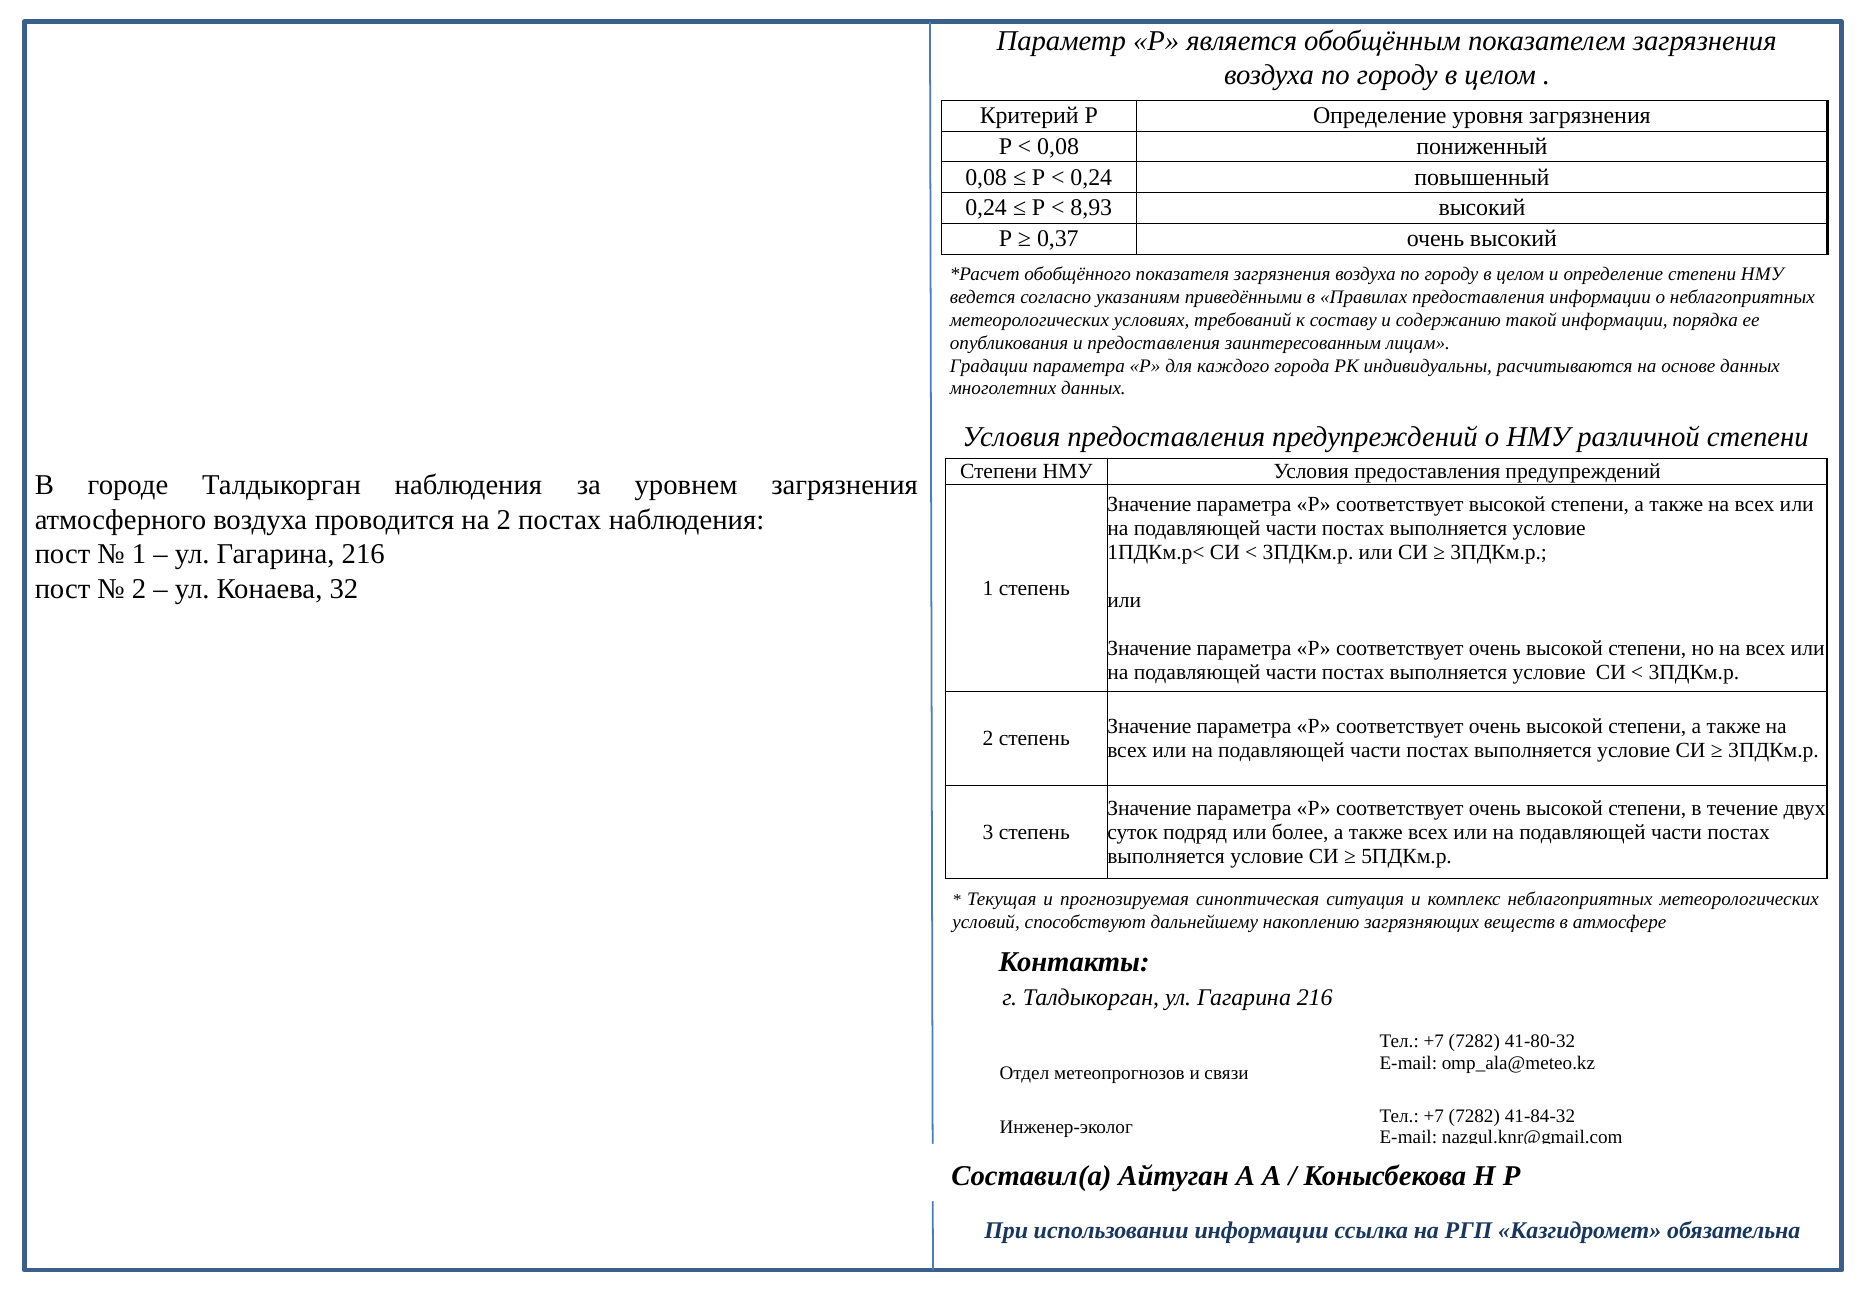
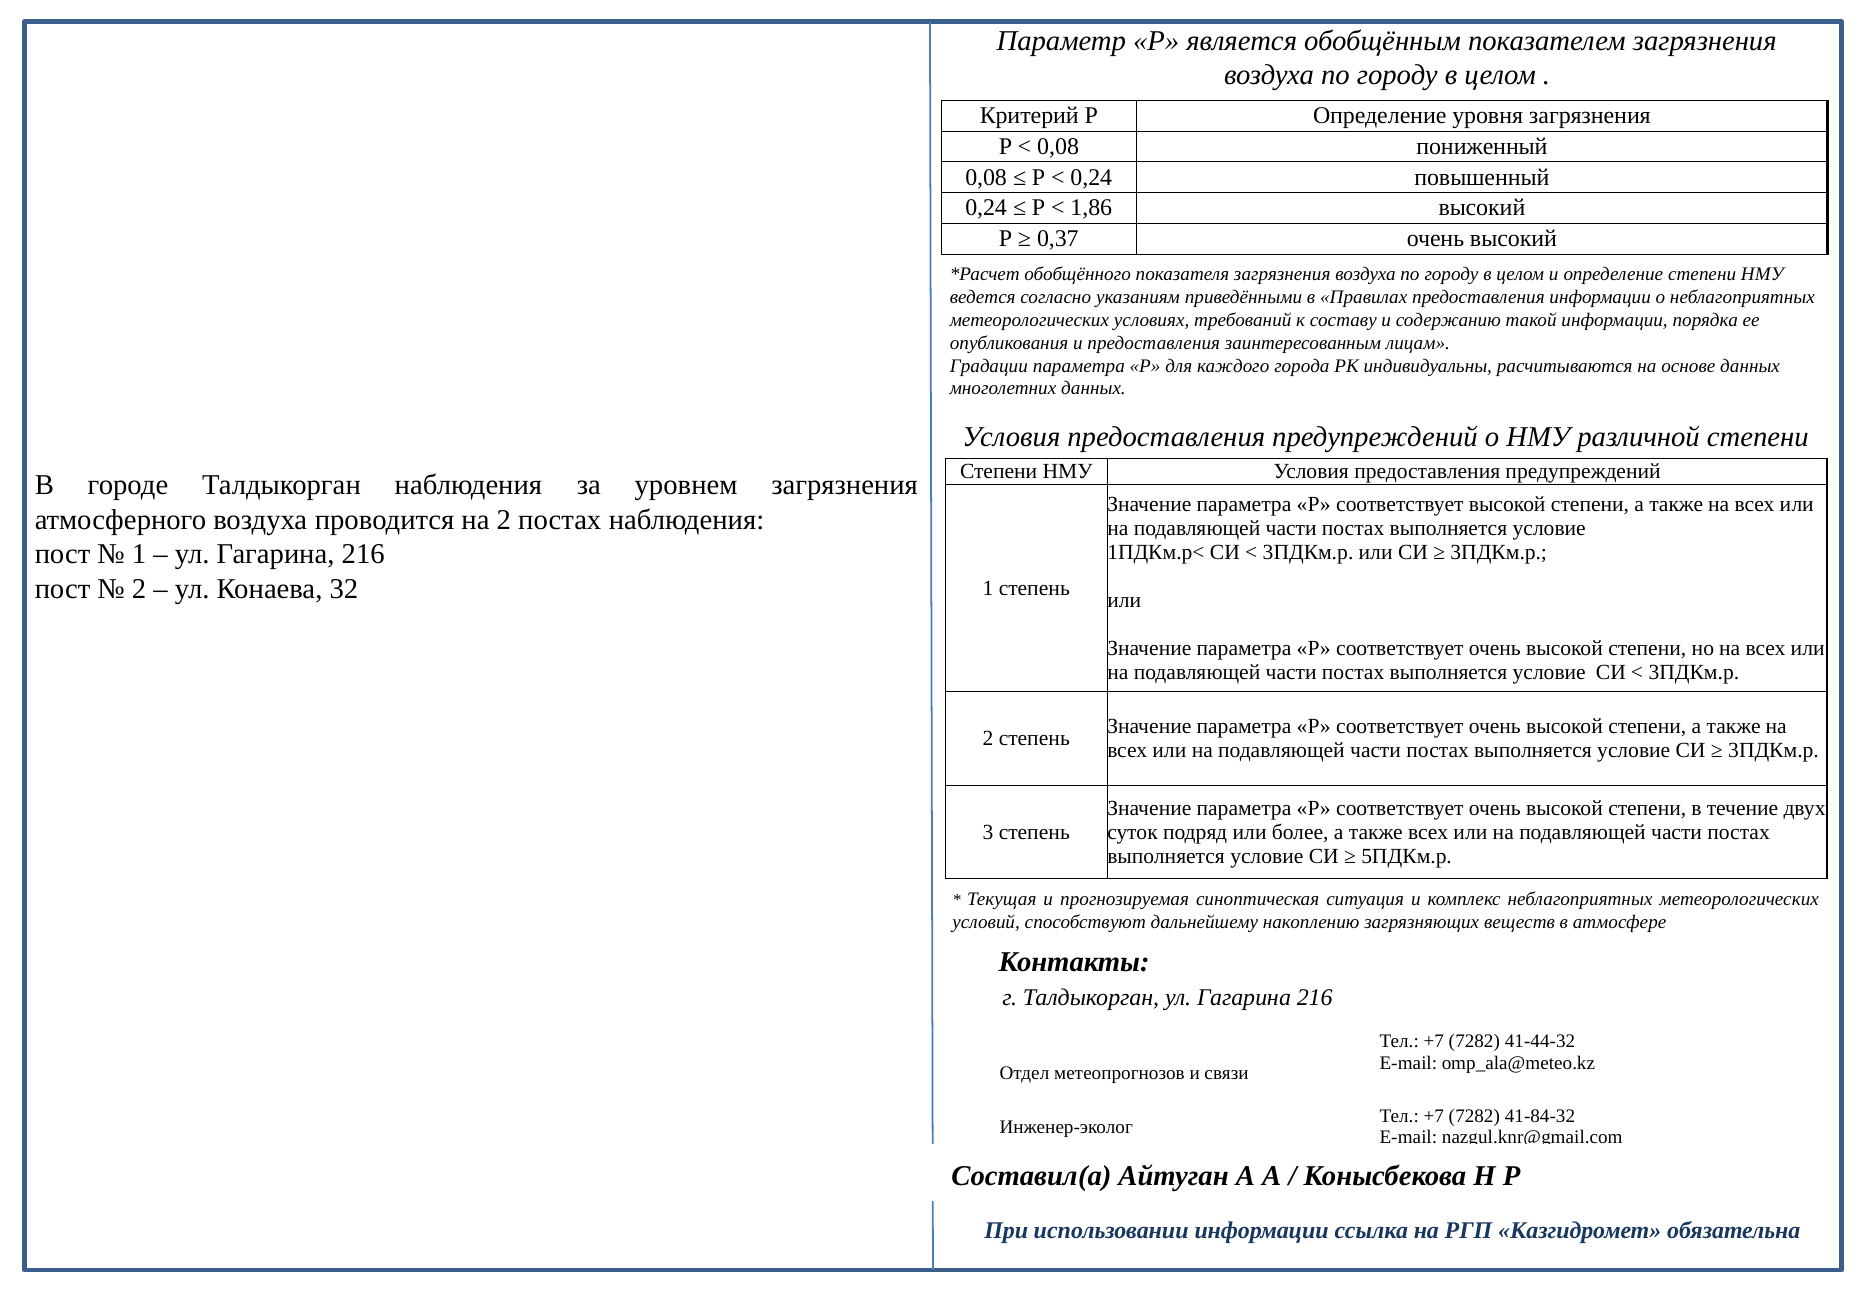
8,93: 8,93 -> 1,86
41-80-32: 41-80-32 -> 41-44-32
